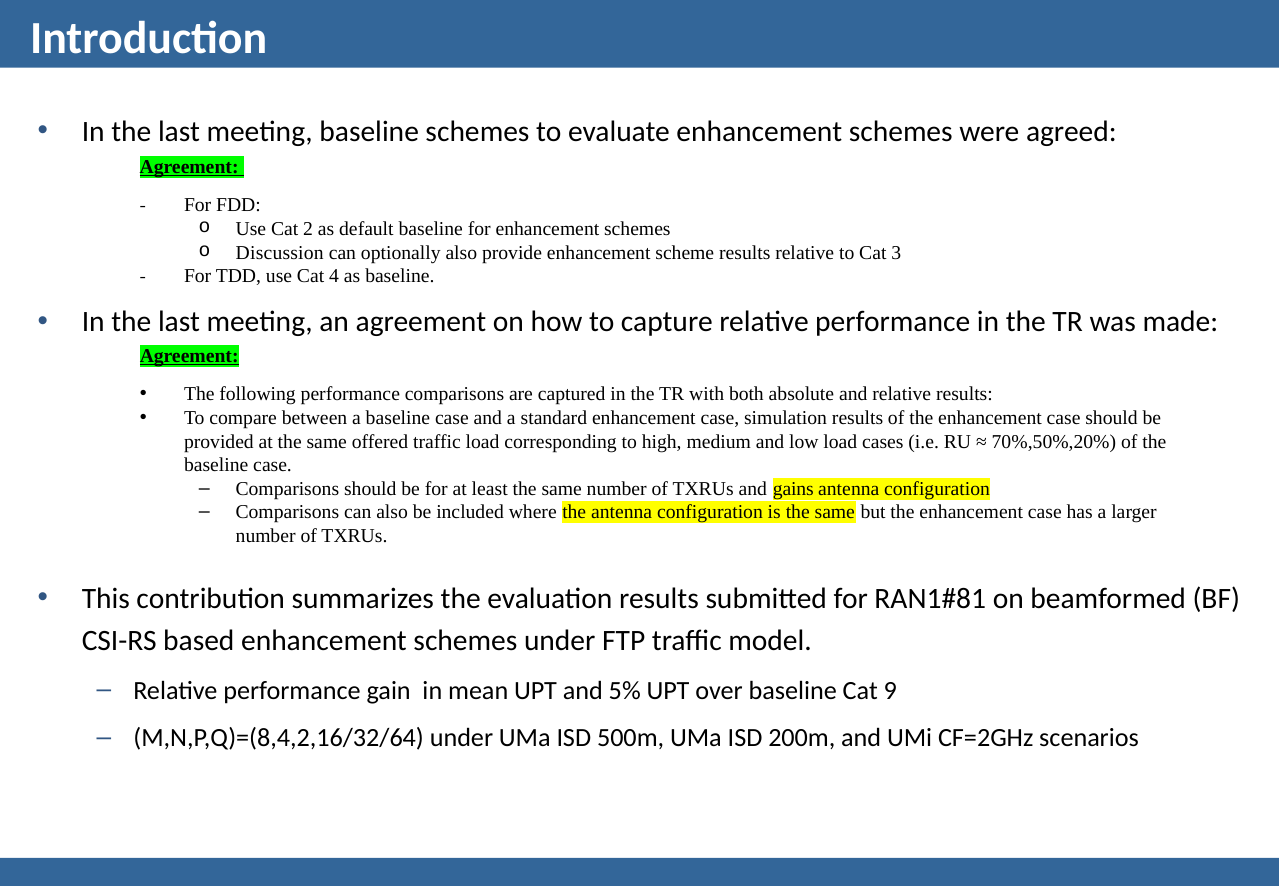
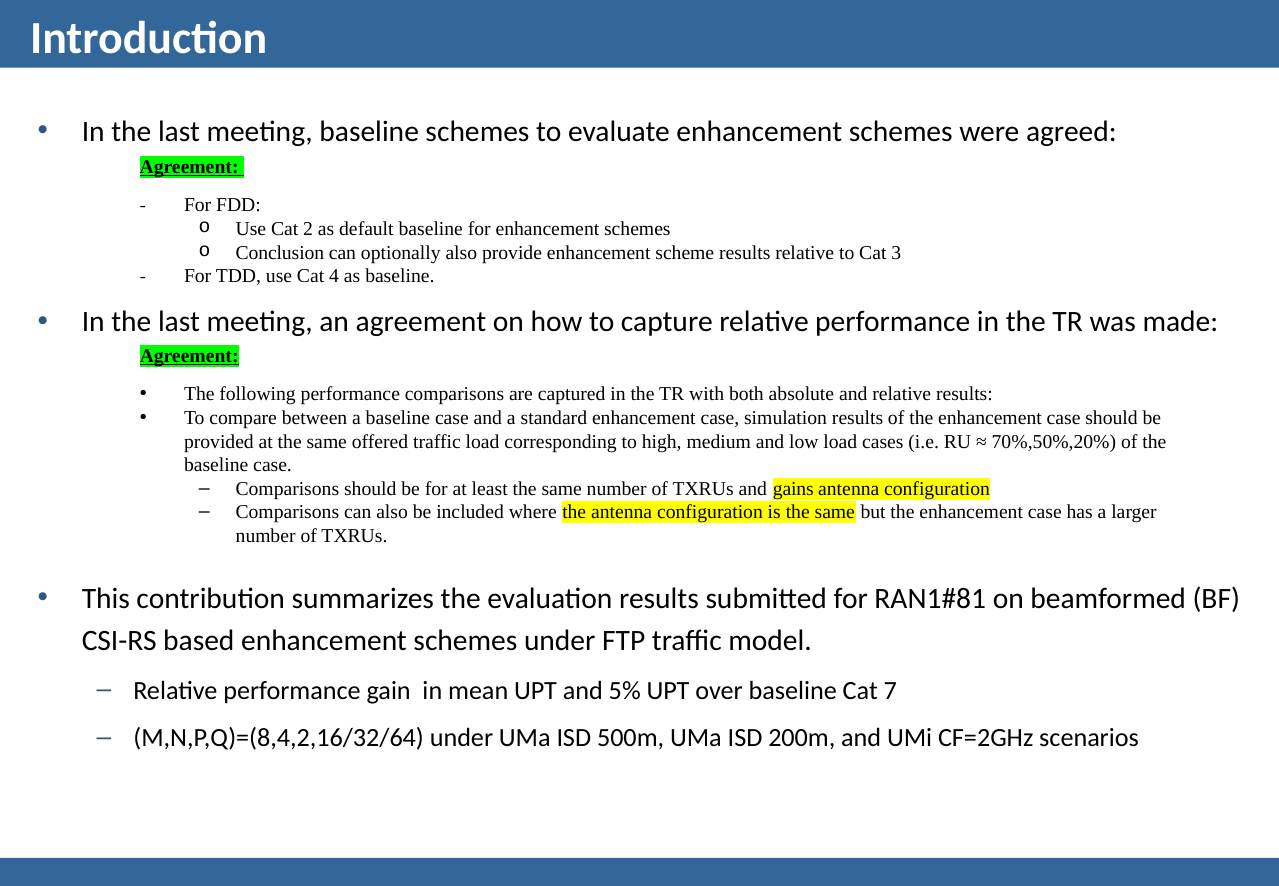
Discussion: Discussion -> Conclusion
9: 9 -> 7
